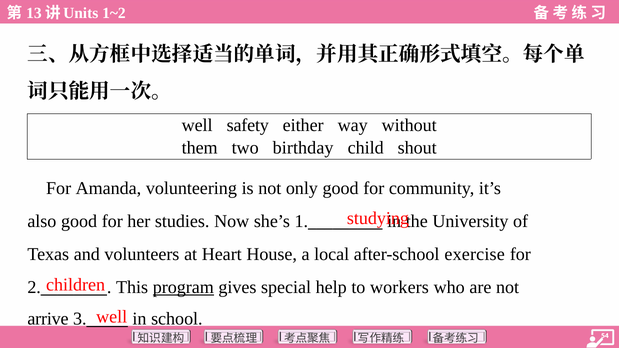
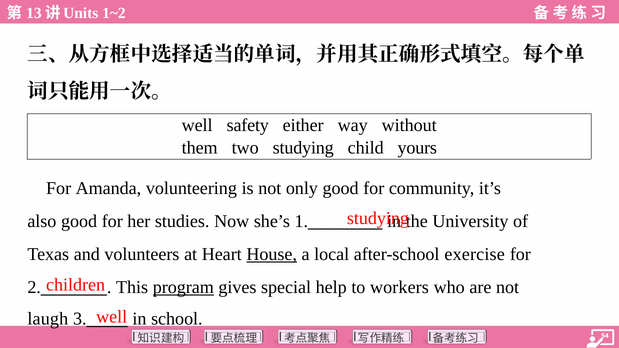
two birthday: birthday -> studying
shout: shout -> yours
House underline: none -> present
arrive: arrive -> laugh
